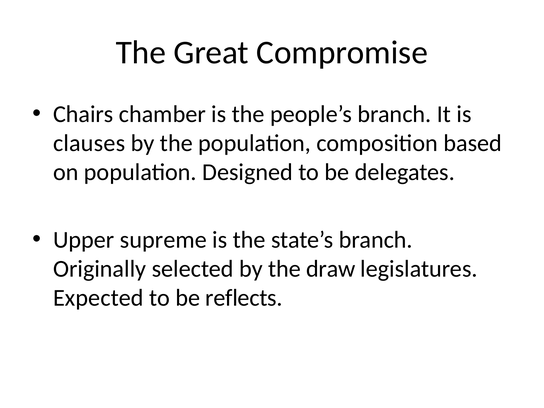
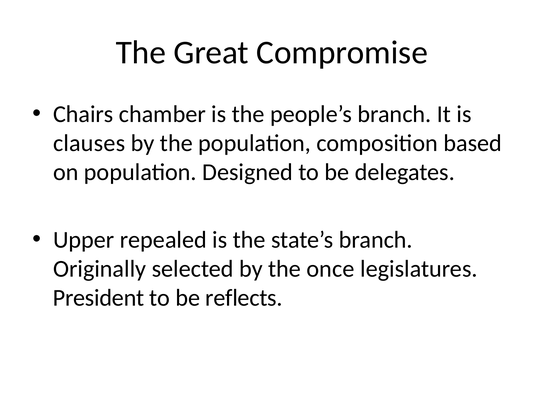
supreme: supreme -> repealed
draw: draw -> once
Expected: Expected -> President
